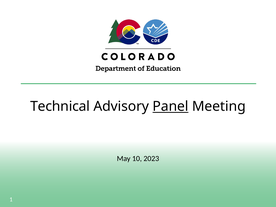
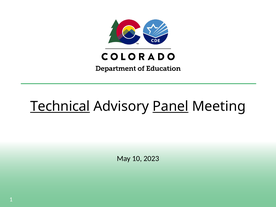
Technical underline: none -> present
